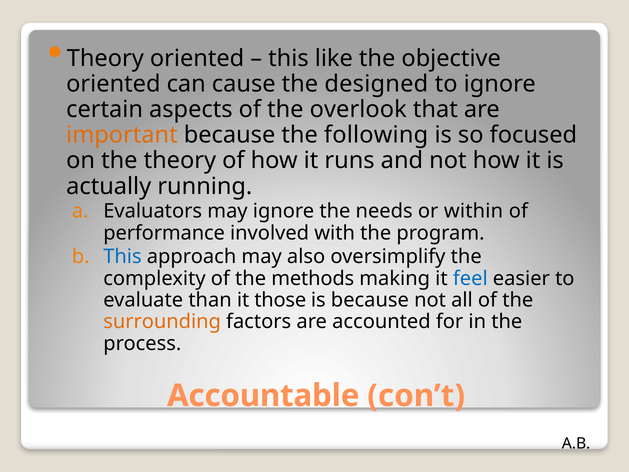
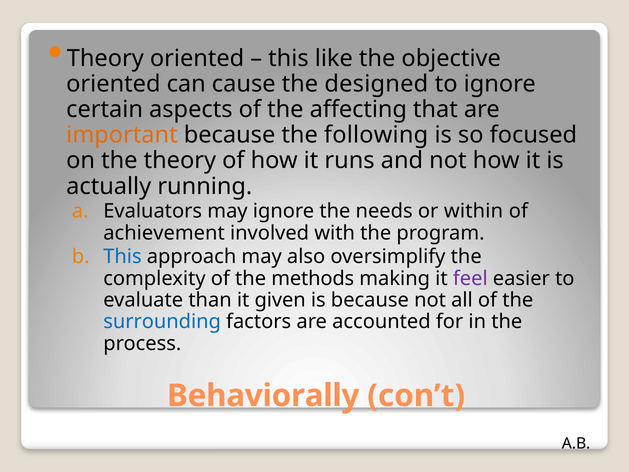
overlook: overlook -> affecting
performance: performance -> achievement
feel colour: blue -> purple
those: those -> given
surrounding colour: orange -> blue
Accountable: Accountable -> Behaviorally
